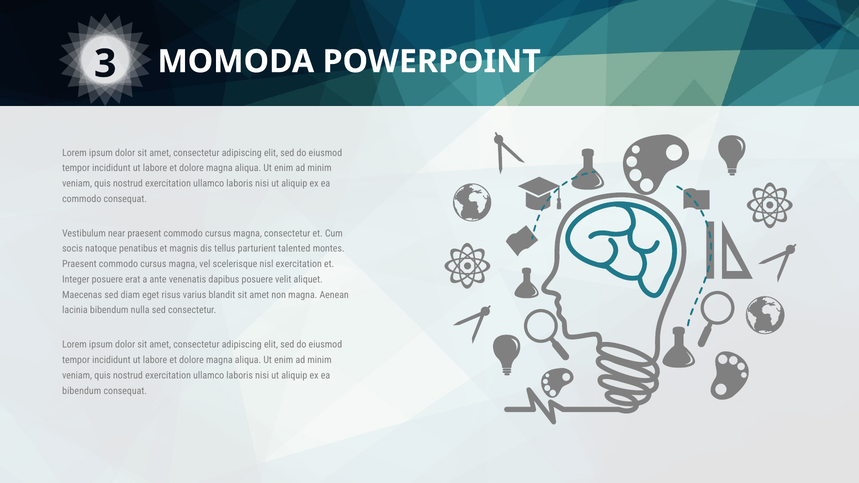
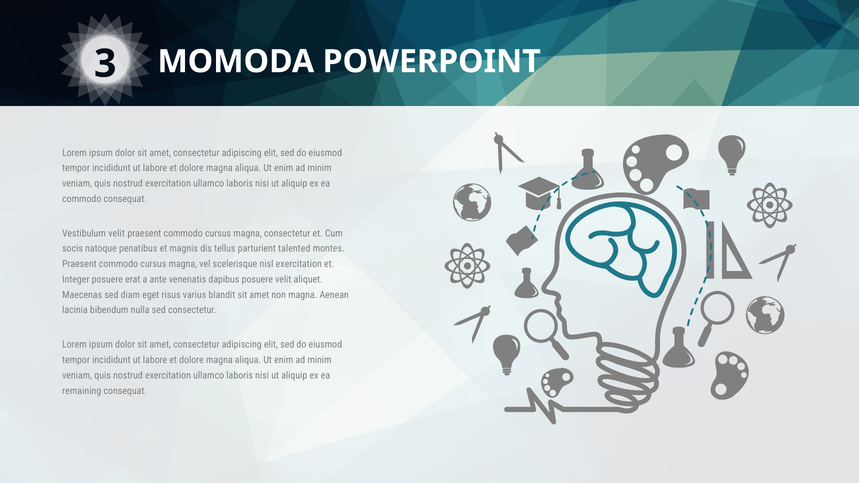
Vestibulum near: near -> velit
bibendum at (82, 391): bibendum -> remaining
